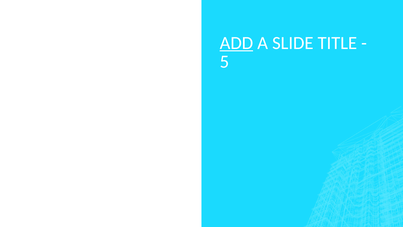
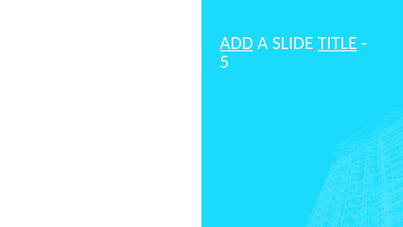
TITLE underline: none -> present
